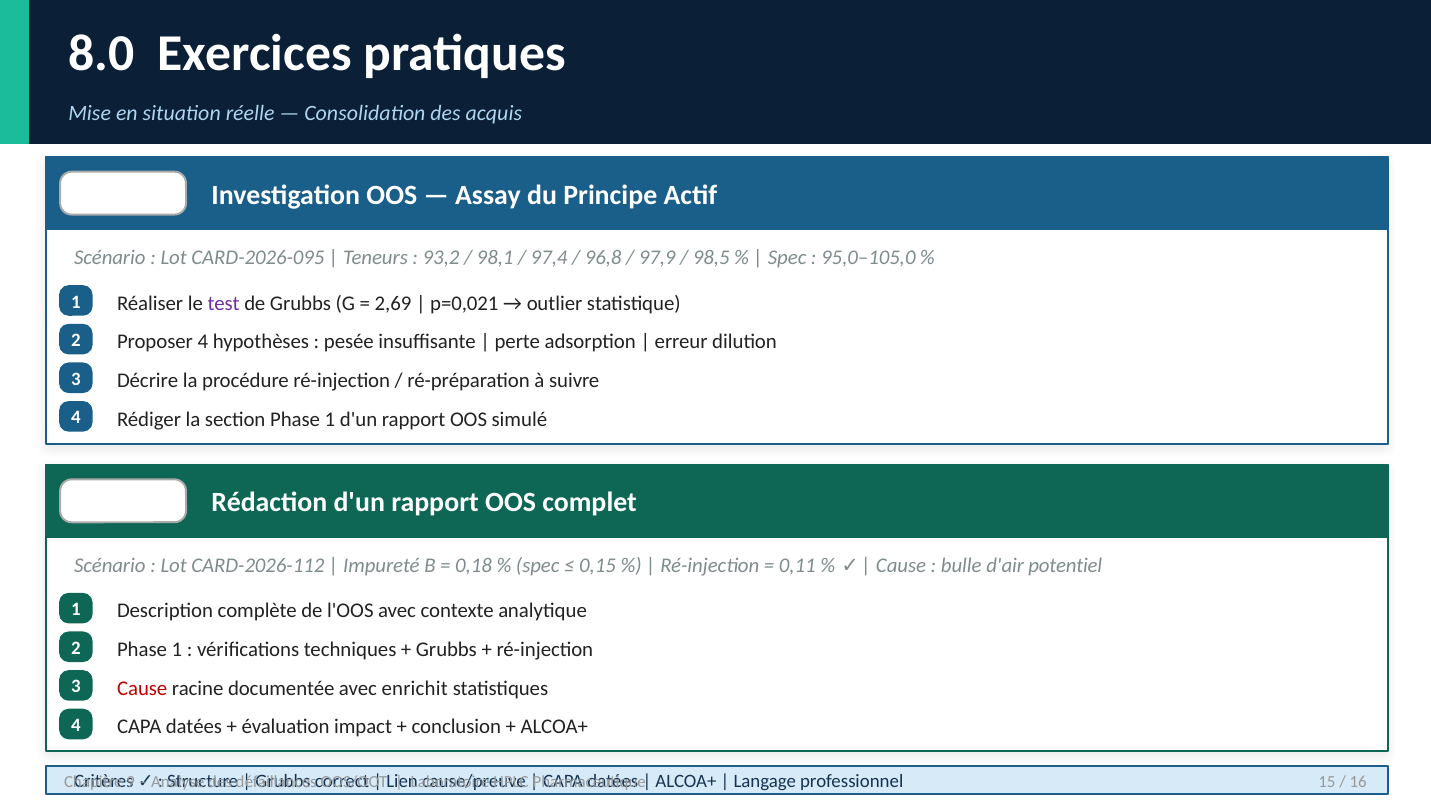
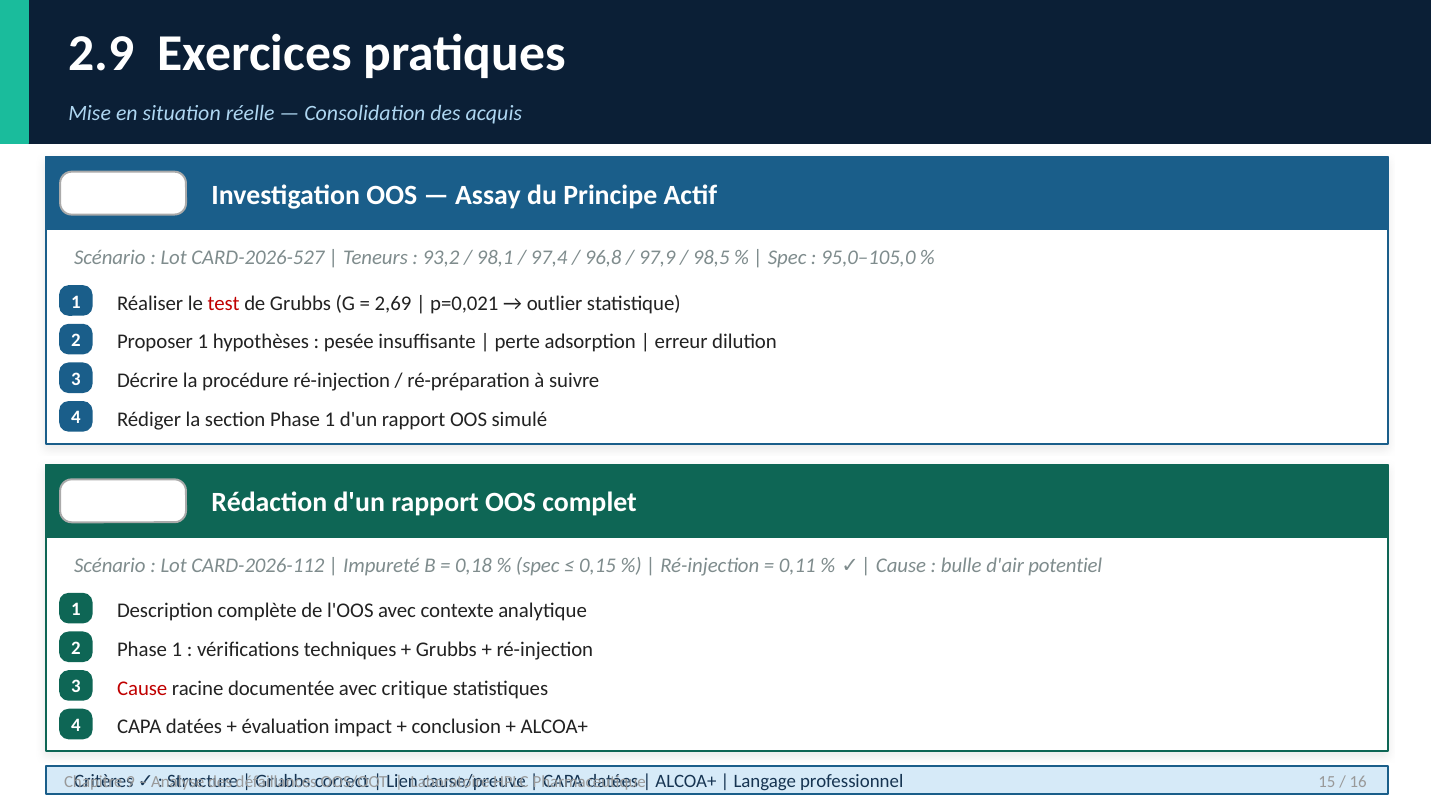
8.0: 8.0 -> 2.9
CARD-2026-095: CARD-2026-095 -> CARD-2026-527
test colour: purple -> red
Proposer 4: 4 -> 1
enrichit: enrichit -> critique
